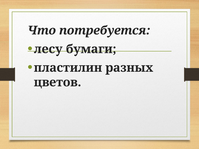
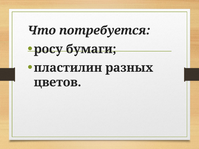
лесу: лесу -> росу
